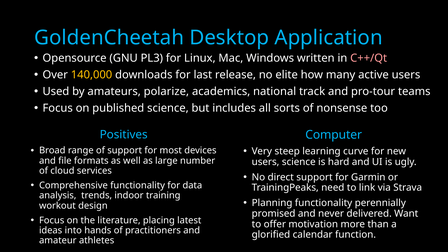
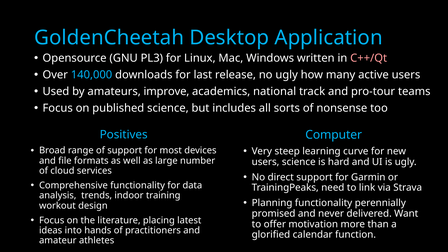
140,000 colour: yellow -> light blue
no elite: elite -> ugly
polarize: polarize -> improve
